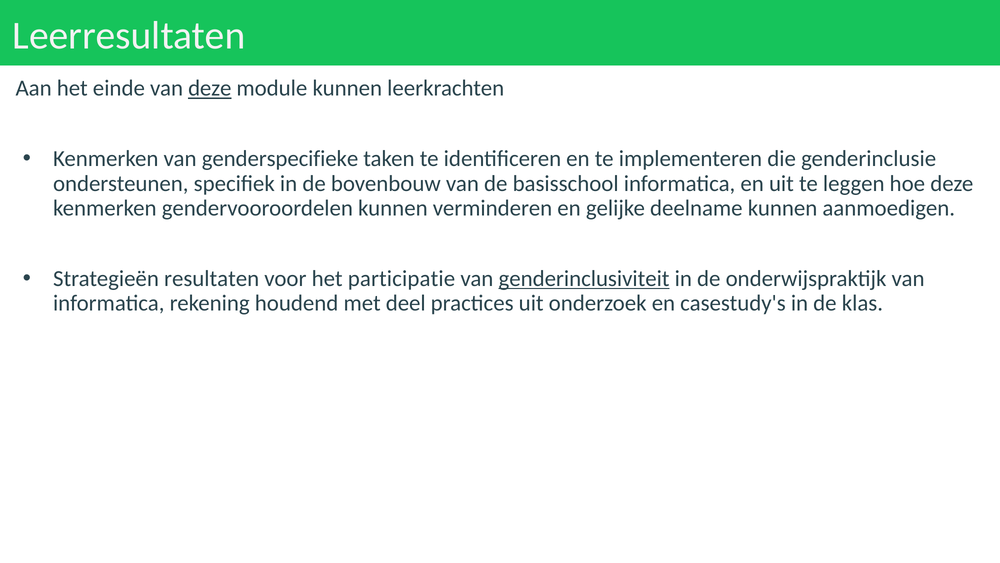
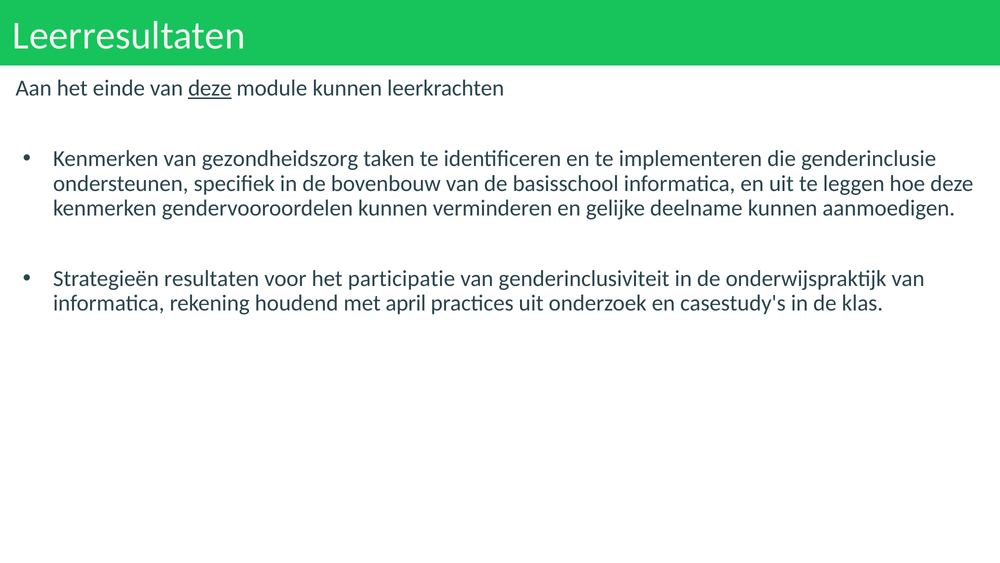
genderspecifieke: genderspecifieke -> gezondheidszorg
genderinclusiviteit underline: present -> none
deel: deel -> april
